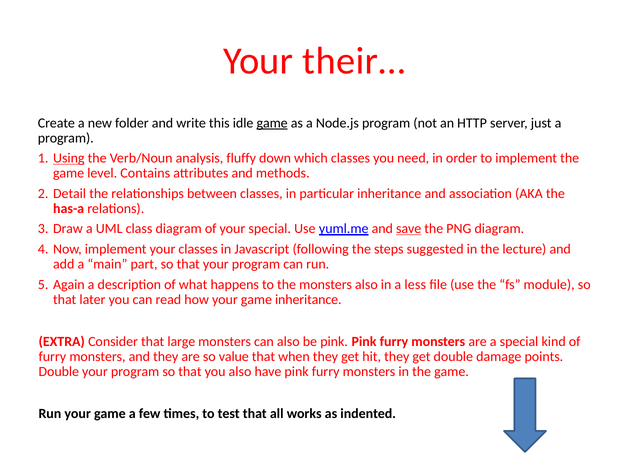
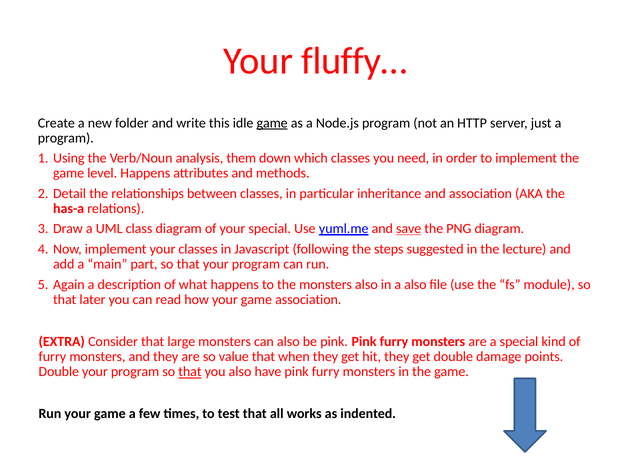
their…: their… -> fluffy…
Using underline: present -> none
fluffy: fluffy -> them
level Contains: Contains -> Happens
a less: less -> also
game inheritance: inheritance -> association
that at (190, 371) underline: none -> present
